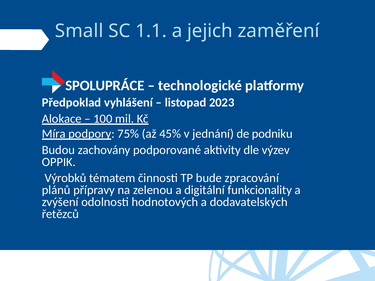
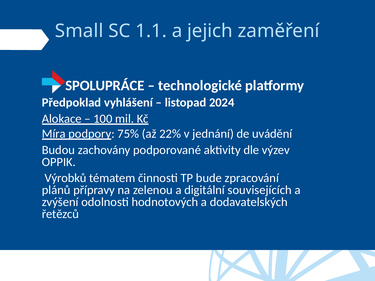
2023: 2023 -> 2024
45%: 45% -> 22%
podniku: podniku -> uvádění
funkcionality: funkcionality -> souvisejících
